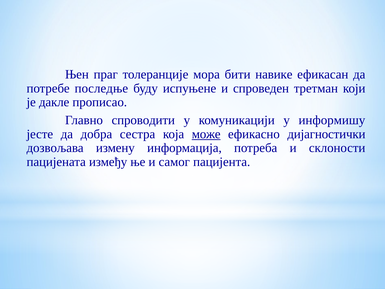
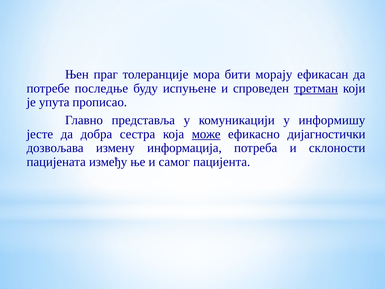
навике: навике -> морају
третман underline: none -> present
дакле: дакле -> упута
спроводити: спроводити -> представља
